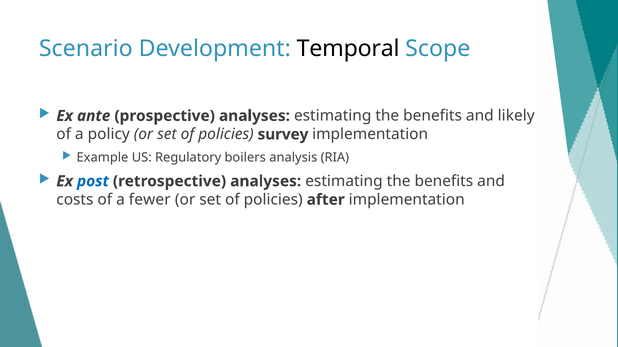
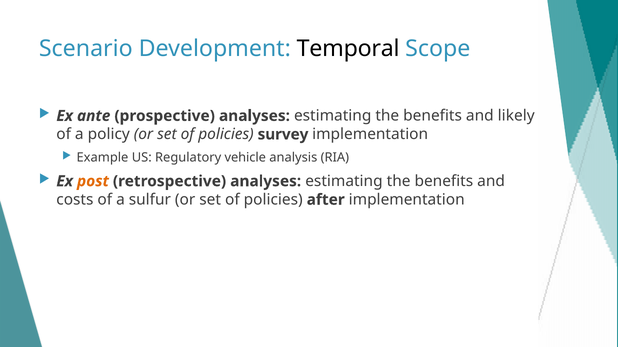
boilers: boilers -> vehicle
post colour: blue -> orange
fewer: fewer -> sulfur
